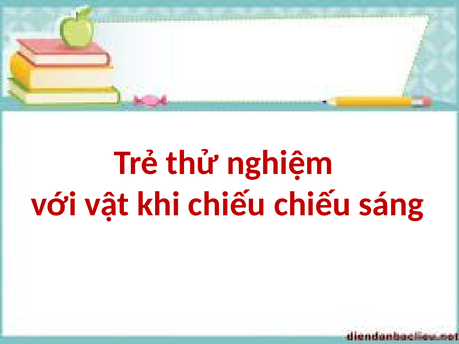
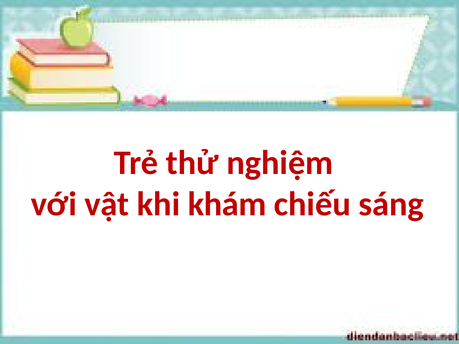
khi chiếu: chiếu -> khám
